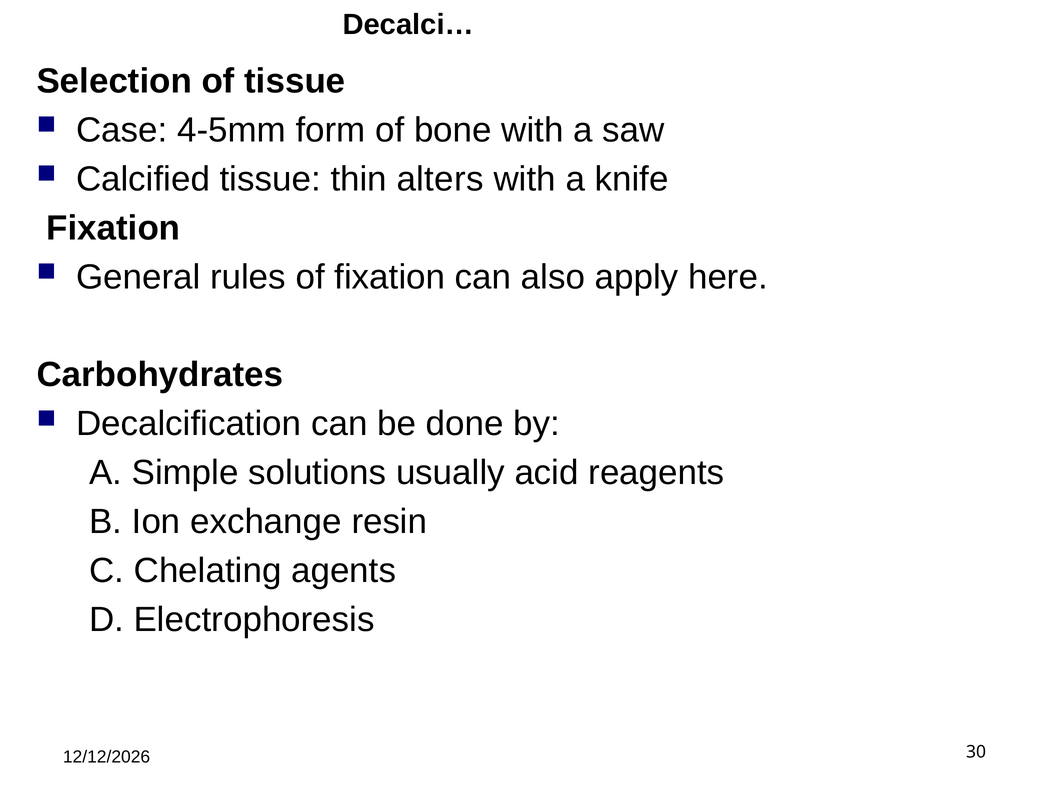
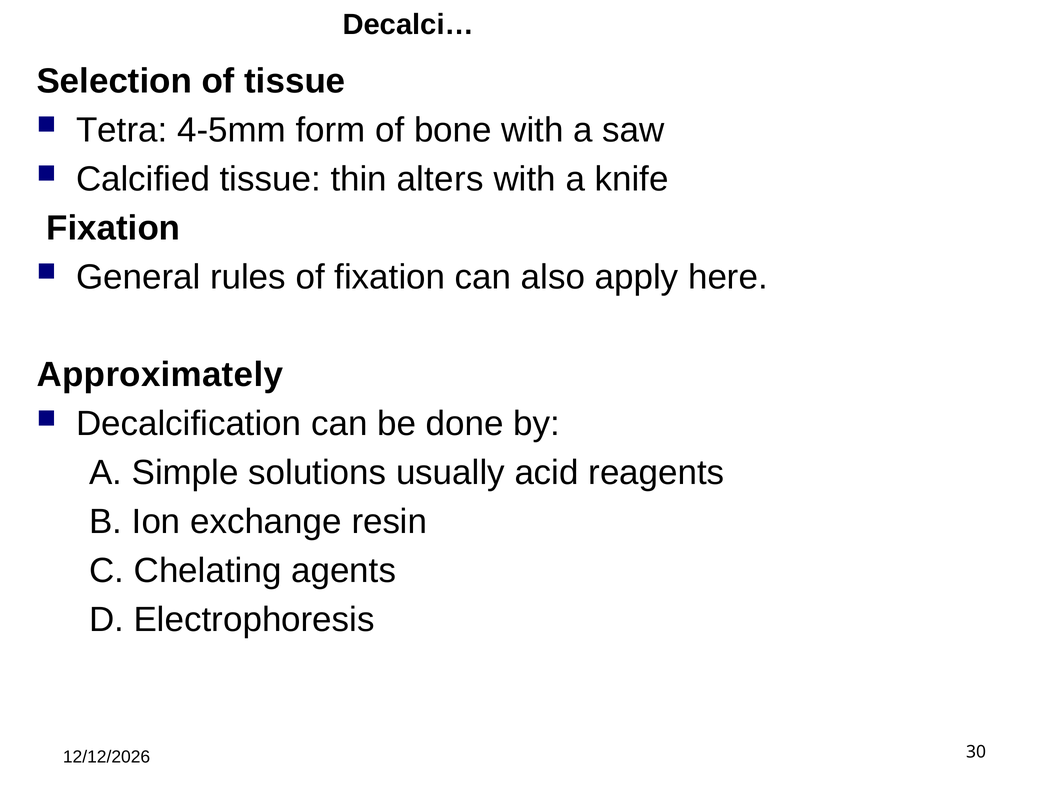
Case: Case -> Tetra
Carbohydrates: Carbohydrates -> Approximately
